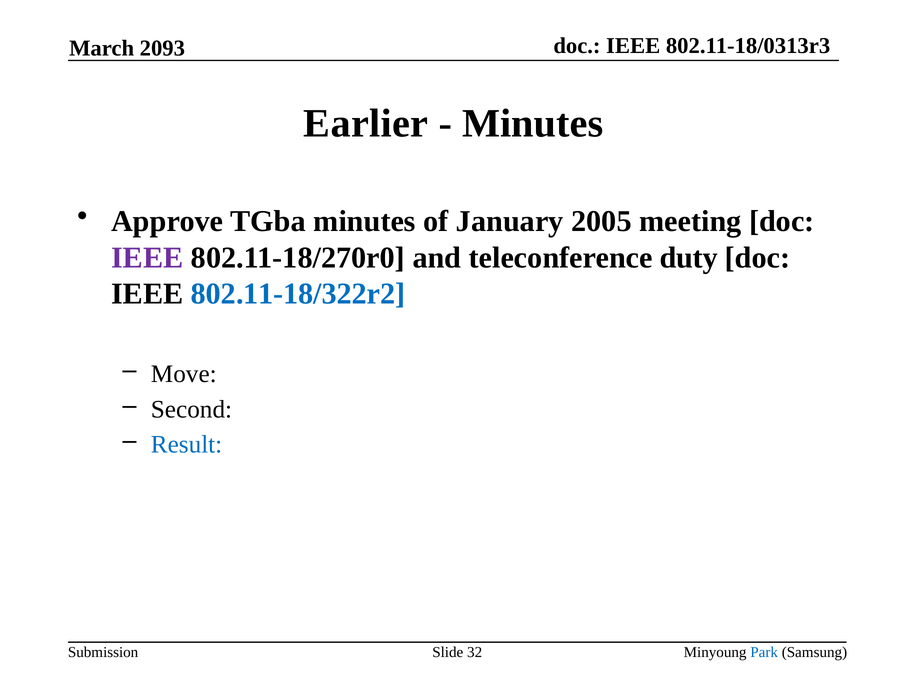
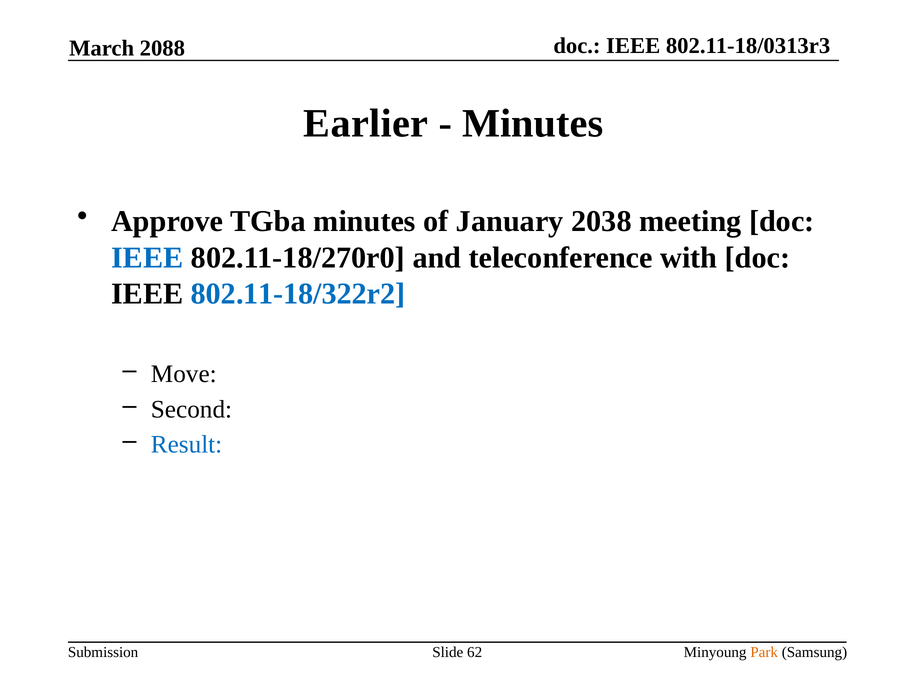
2093: 2093 -> 2088
2005: 2005 -> 2038
IEEE at (147, 258) colour: purple -> blue
duty: duty -> with
32: 32 -> 62
Park colour: blue -> orange
